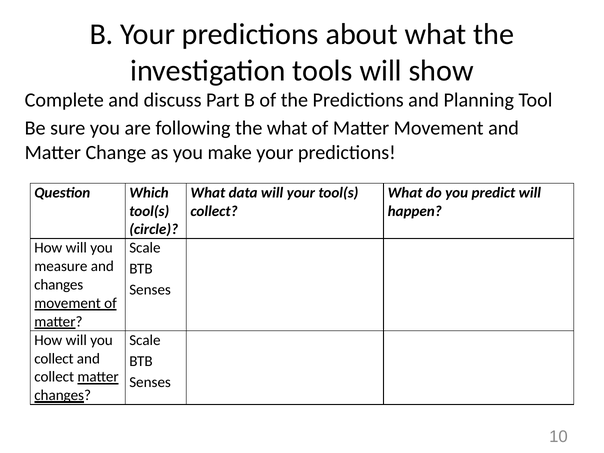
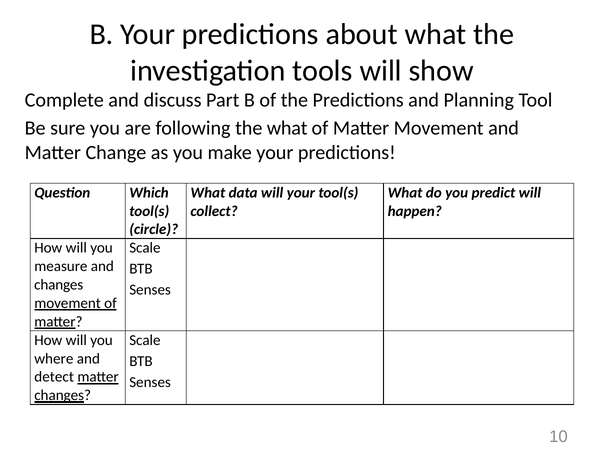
collect at (54, 359): collect -> where
collect at (54, 377): collect -> detect
